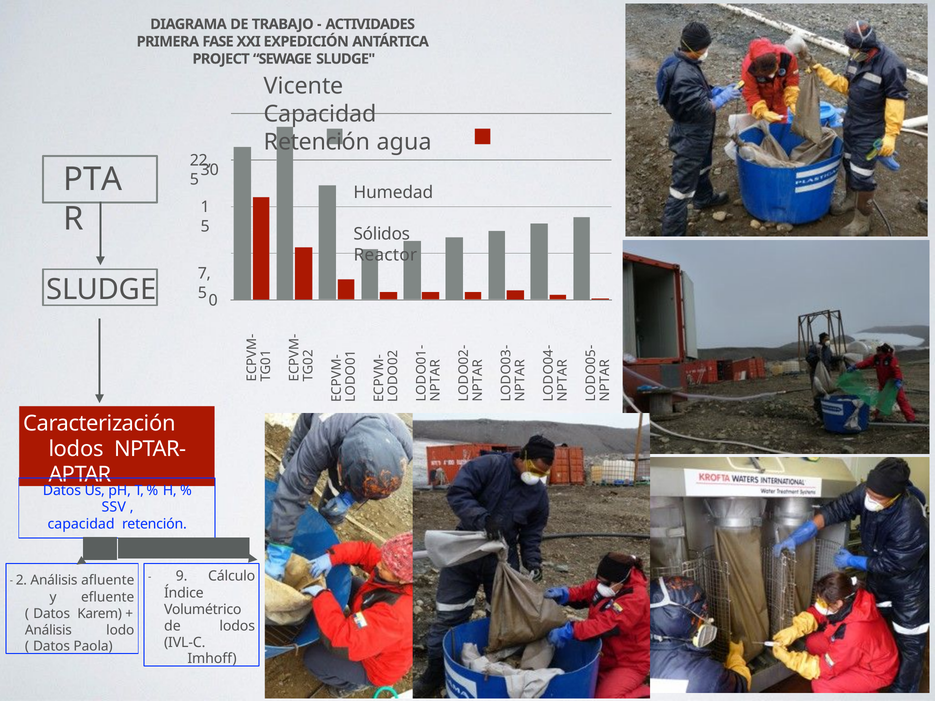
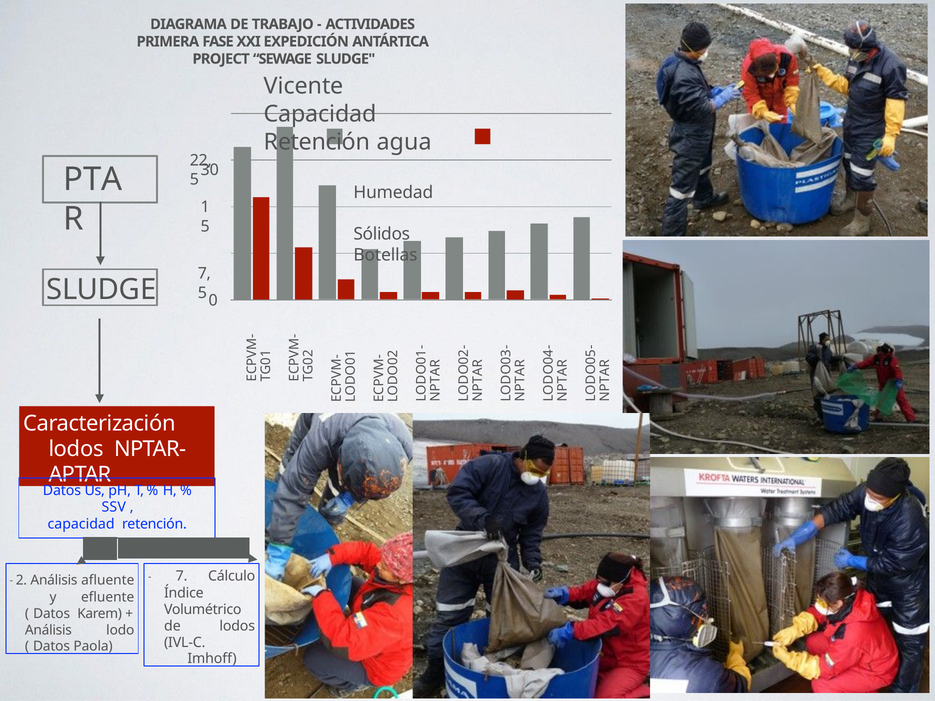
Reactor: Reactor -> Botellas
9 at (182, 576): 9 -> 7
